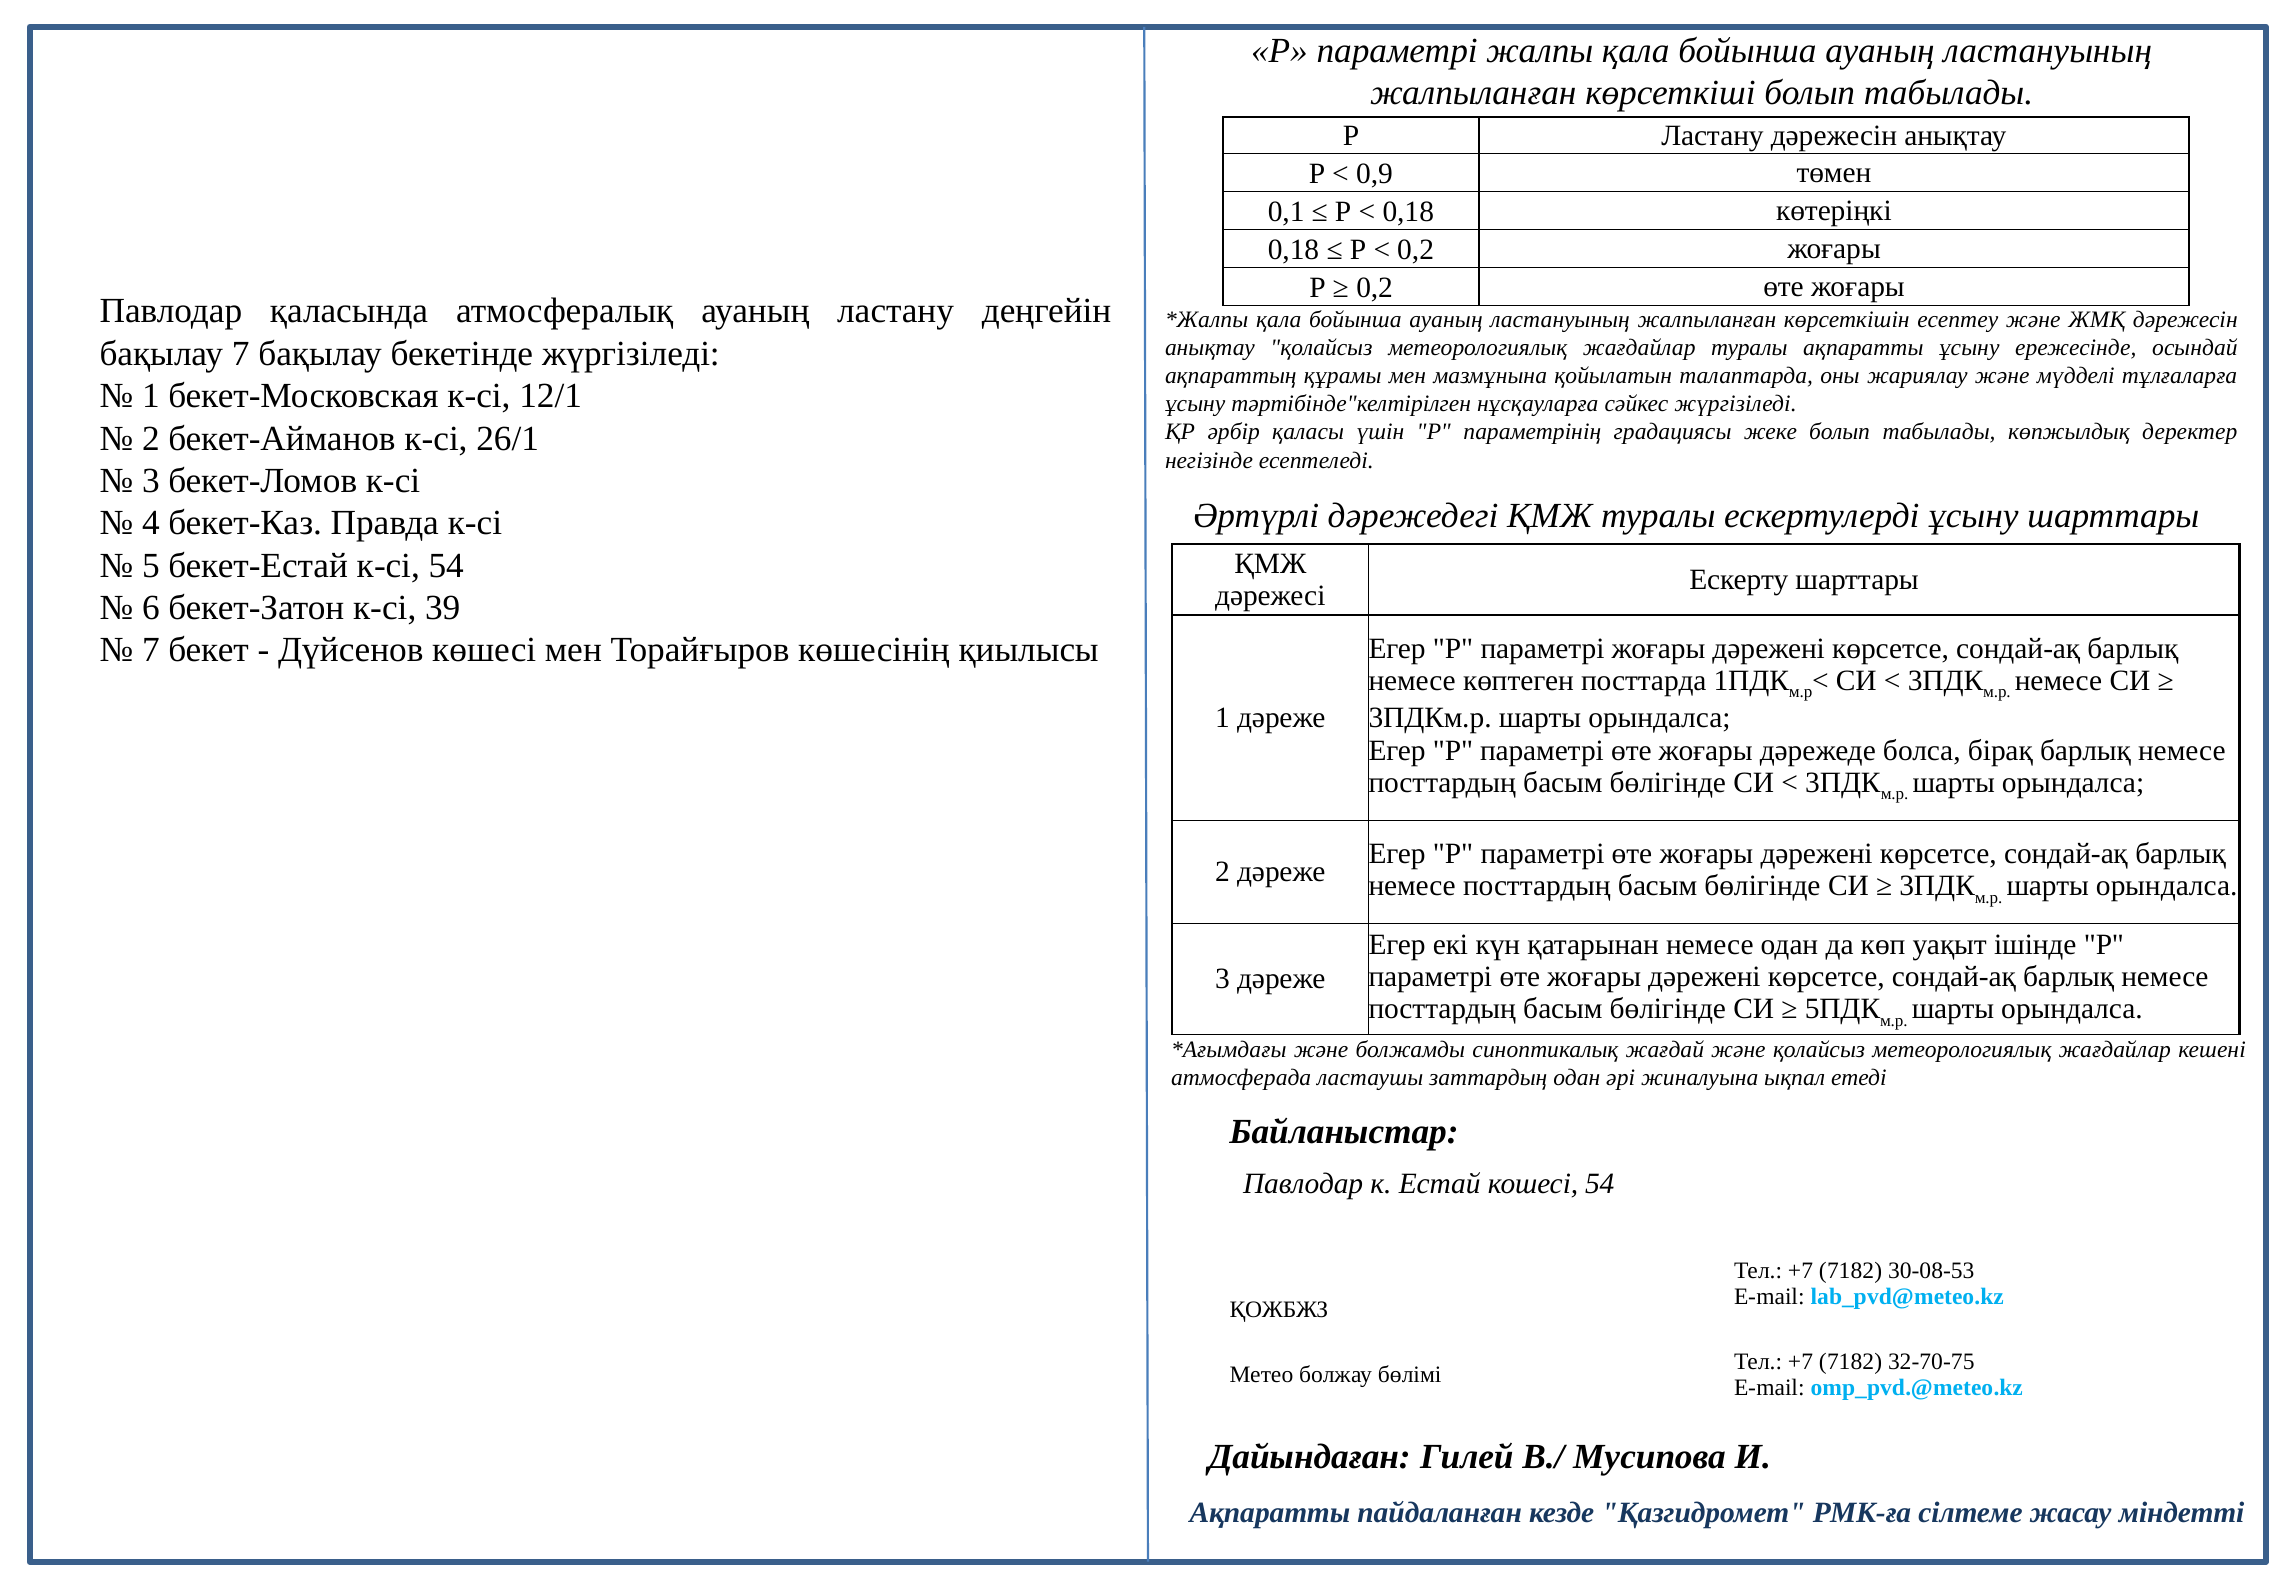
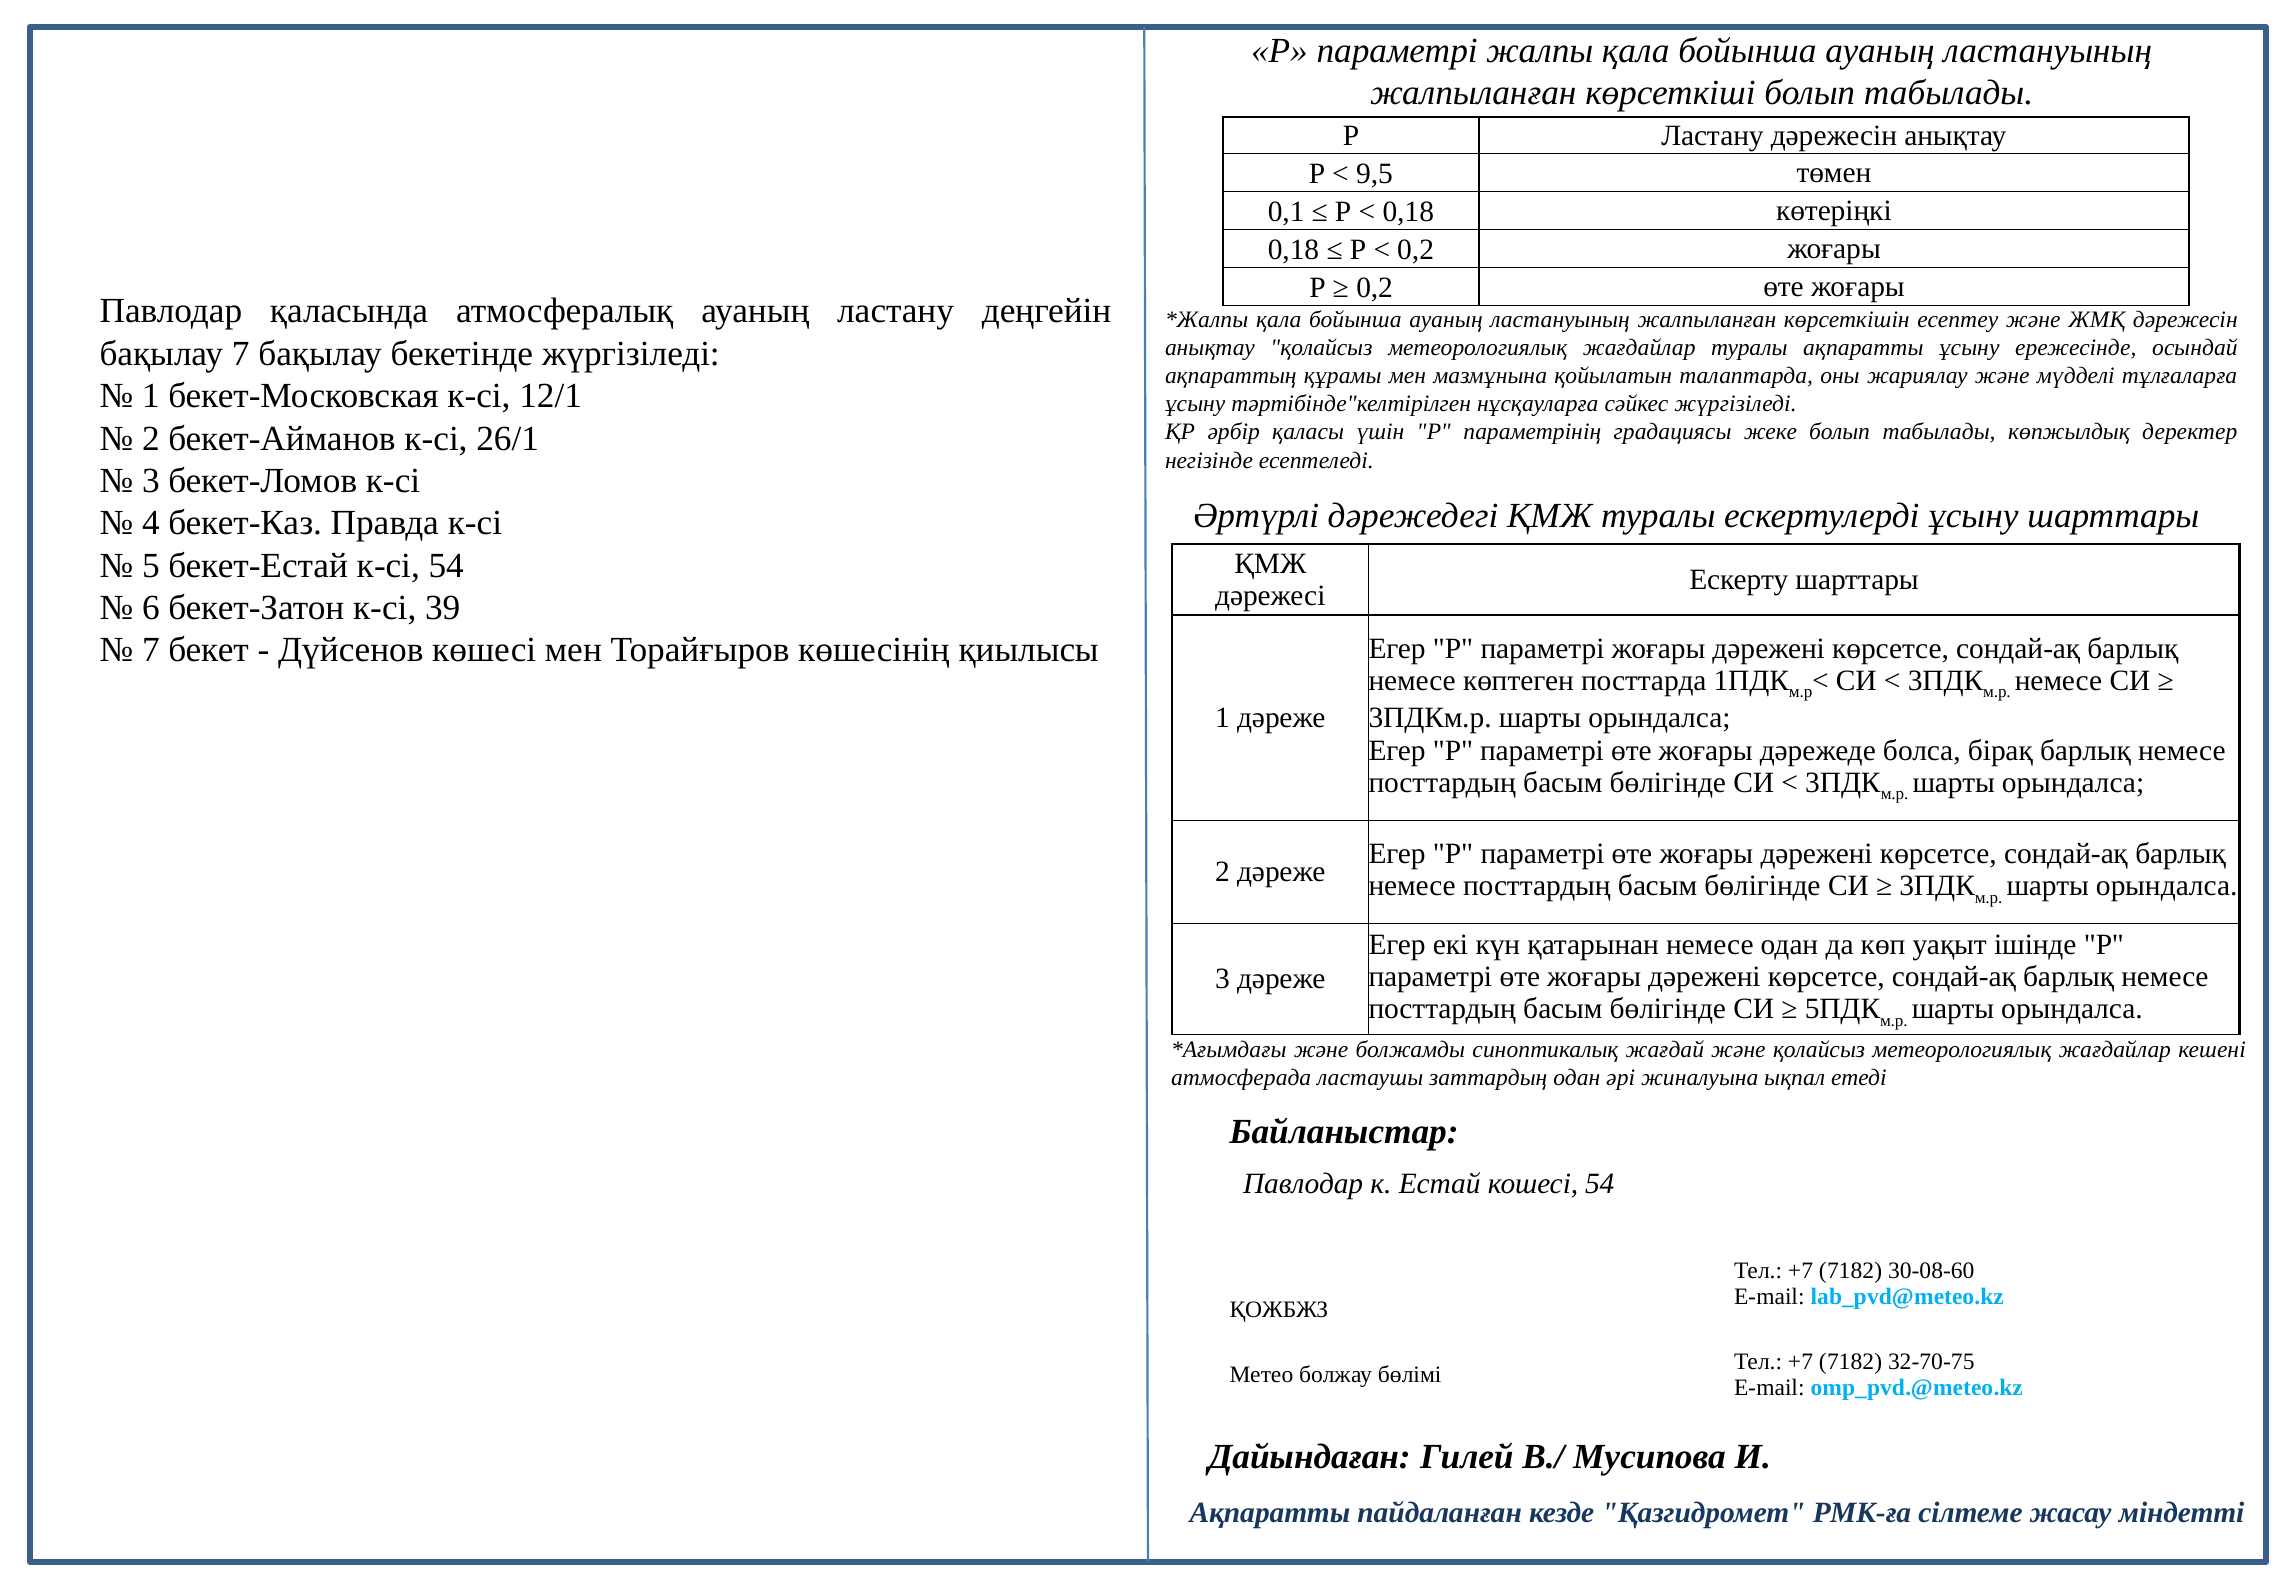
0,9: 0,9 -> 9,5
30-08-53: 30-08-53 -> 30-08-60
